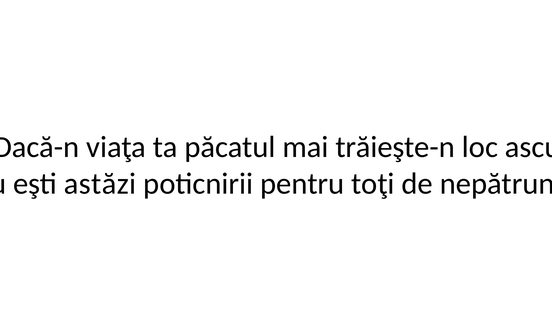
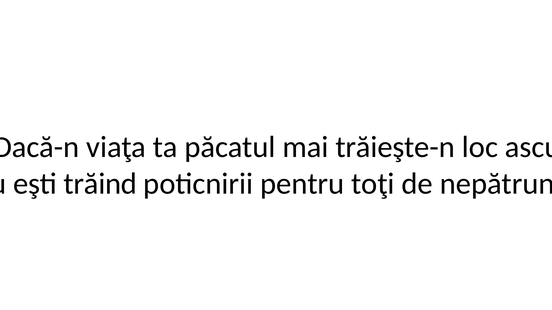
astăzi: astăzi -> trăind
